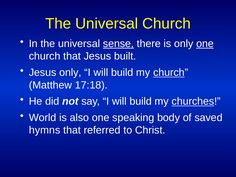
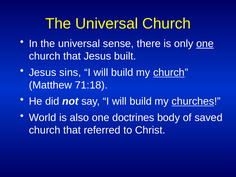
sense underline: present -> none
Jesus only: only -> sins
17:18: 17:18 -> 71:18
speaking: speaking -> doctrines
hymns at (45, 130): hymns -> church
